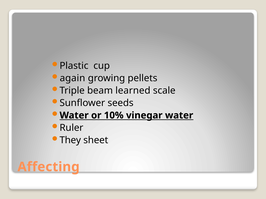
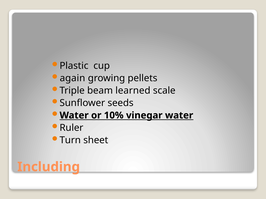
They: They -> Turn
Affecting: Affecting -> Including
